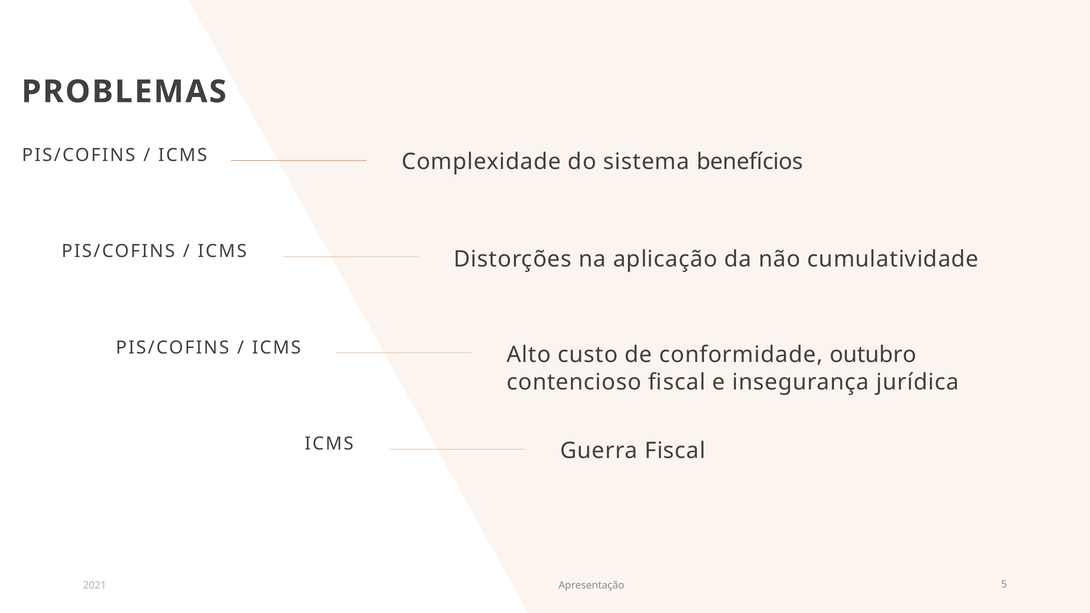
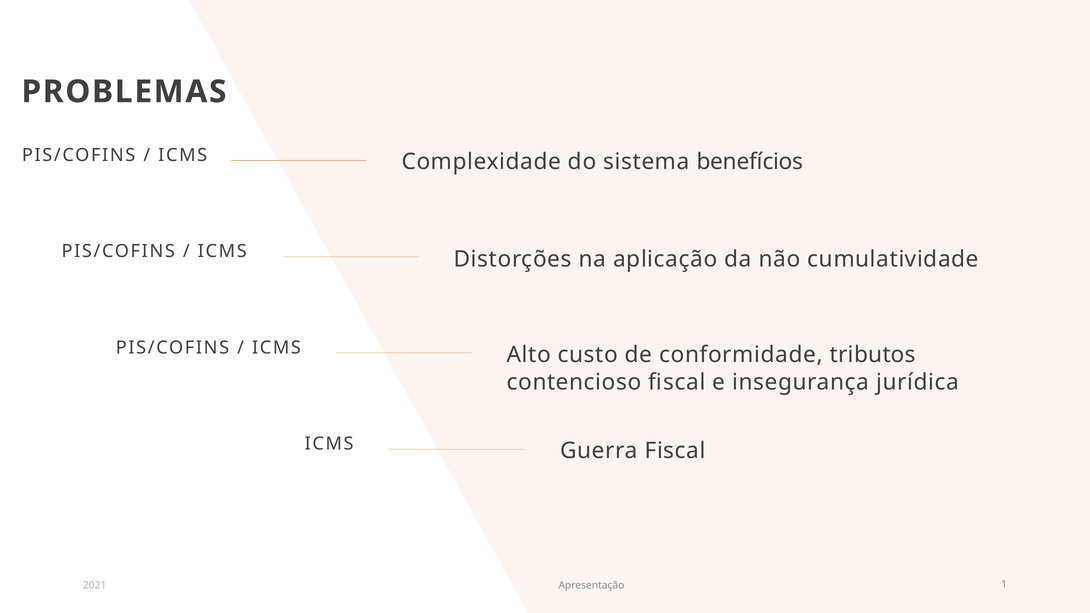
outubro: outubro -> tributos
5: 5 -> 1
